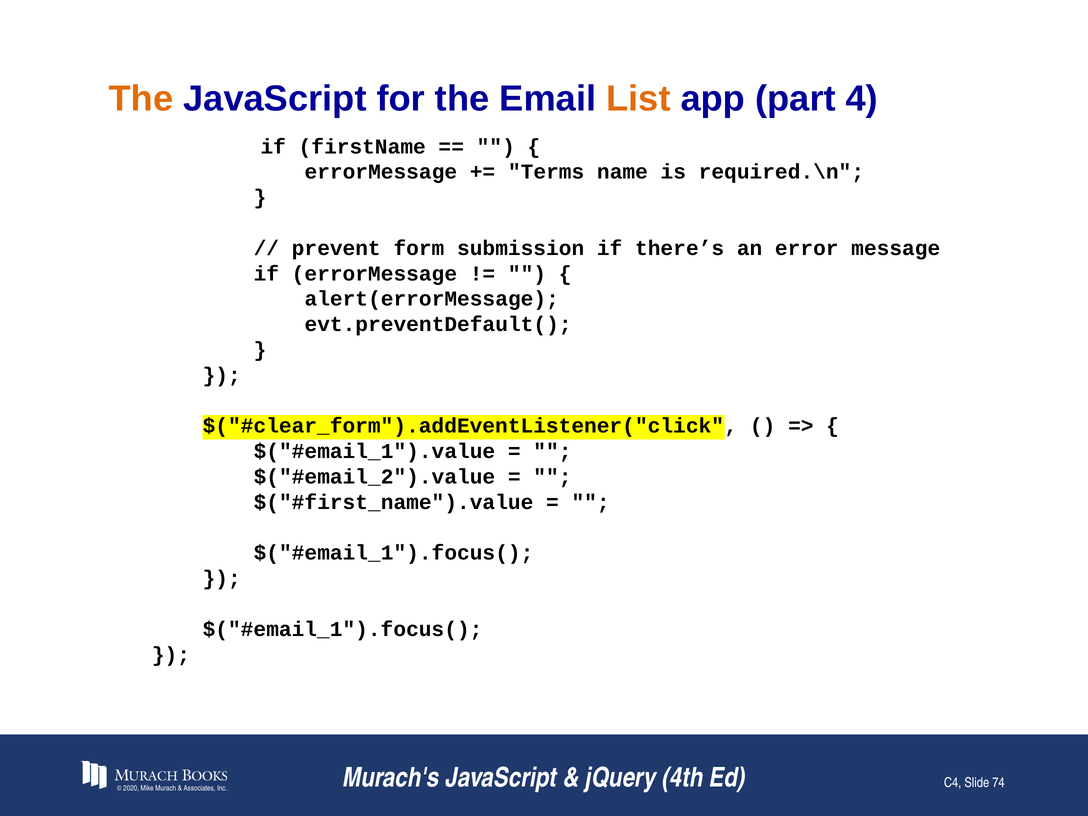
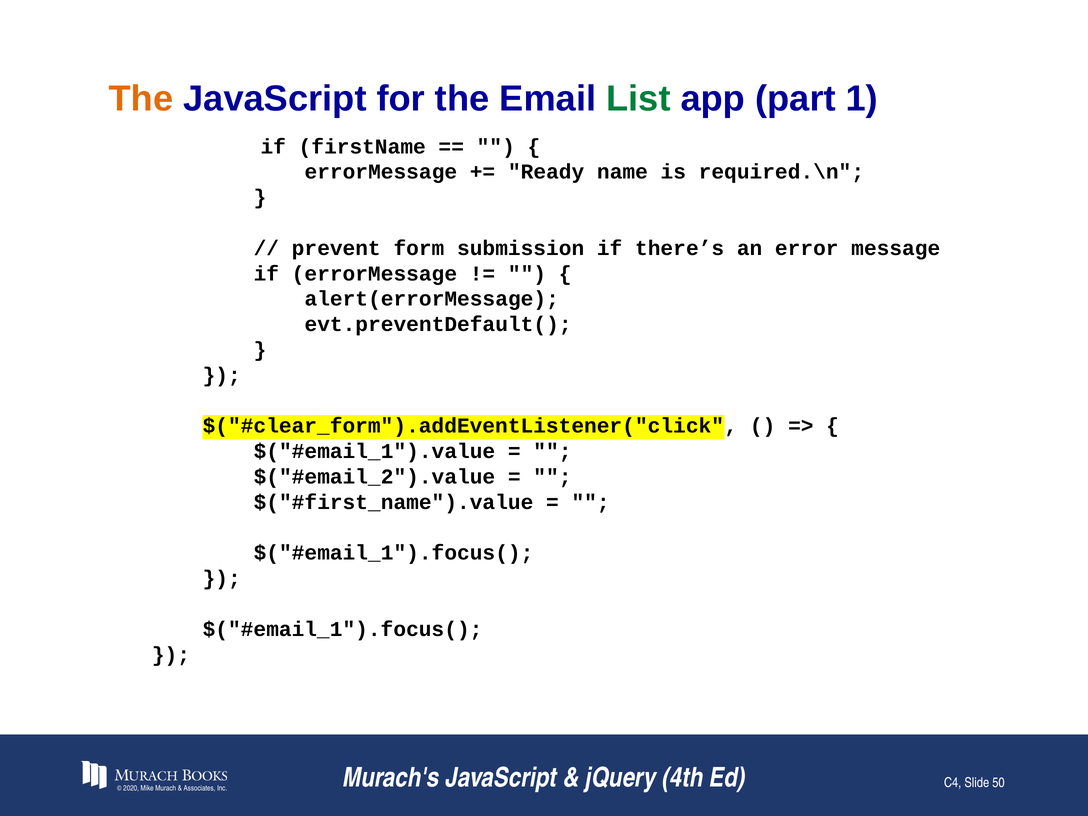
List colour: orange -> green
4: 4 -> 1
Terms: Terms -> Ready
74: 74 -> 50
